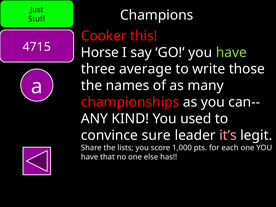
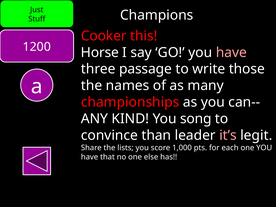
4715: 4715 -> 1200
have at (231, 52) colour: light green -> pink
average: average -> passage
used: used -> song
sure: sure -> than
